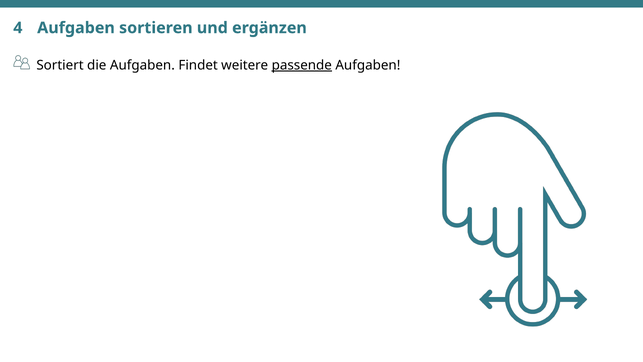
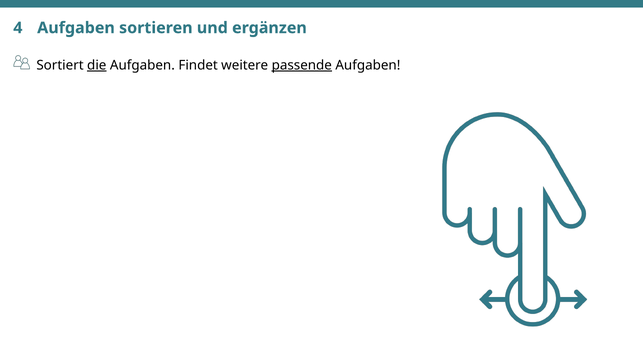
die underline: none -> present
